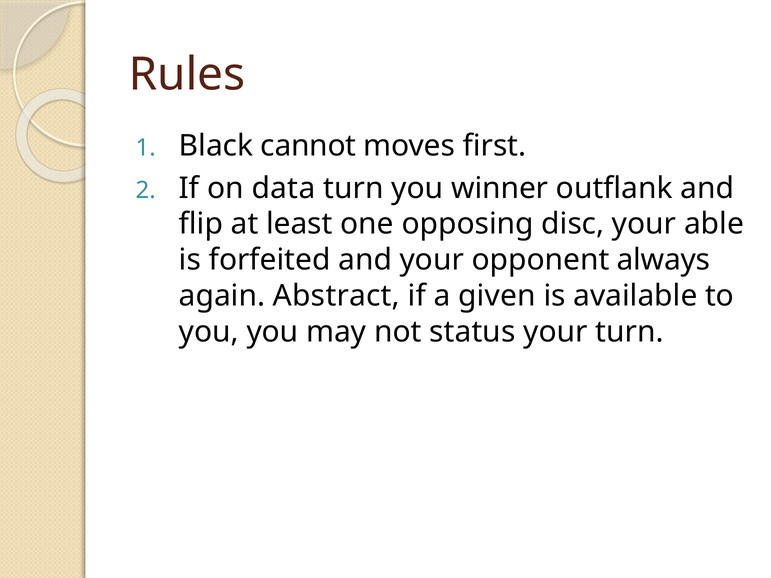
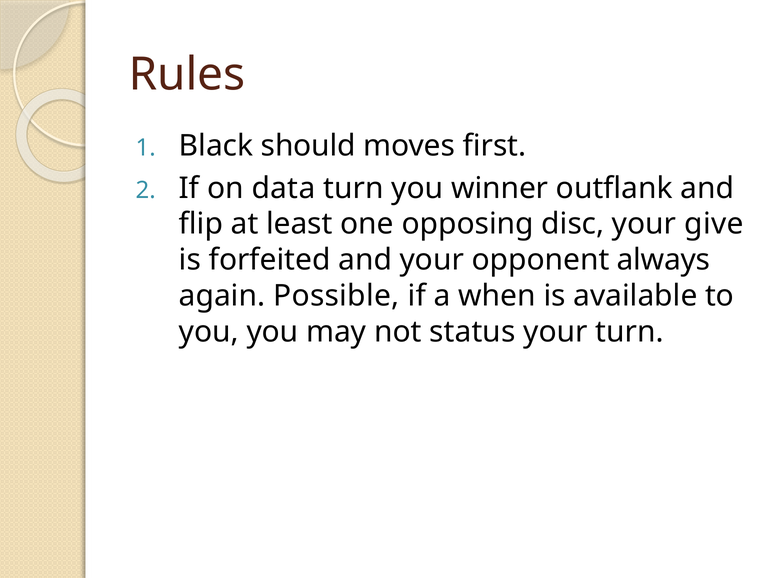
cannot: cannot -> should
able: able -> give
Abstract: Abstract -> Possible
given: given -> when
